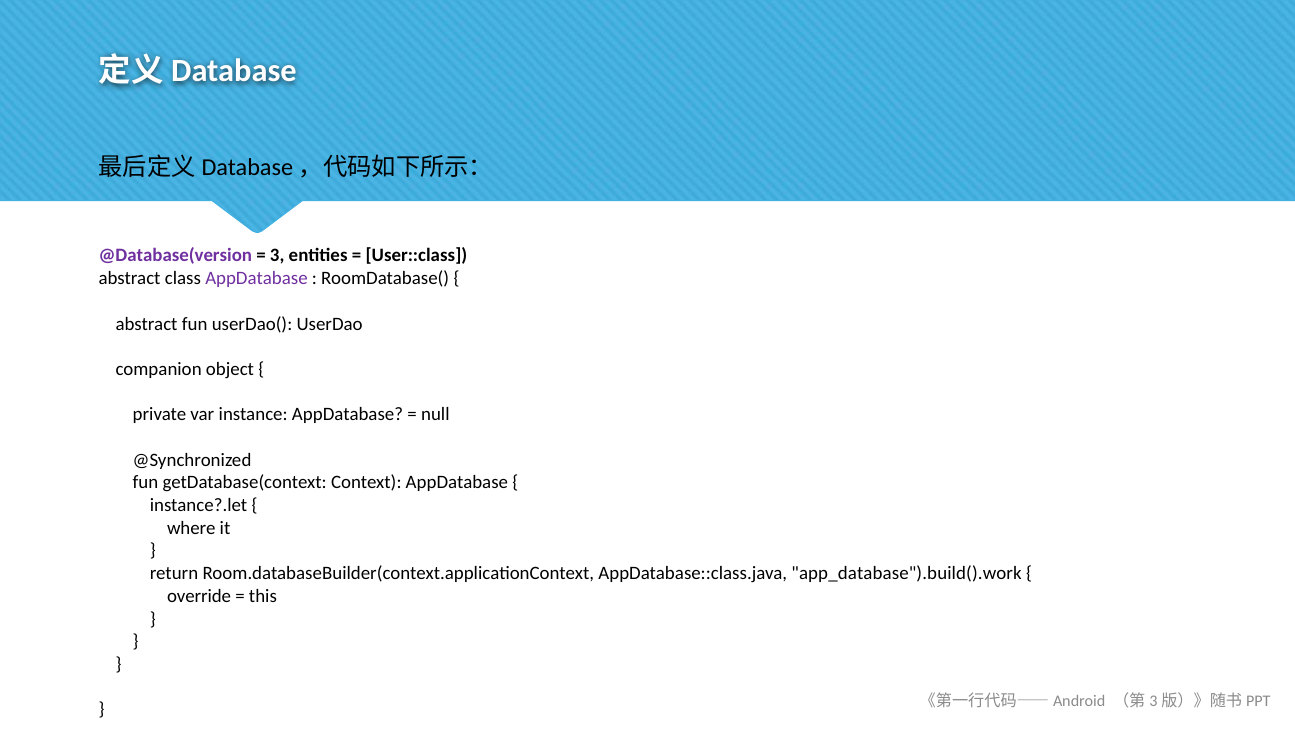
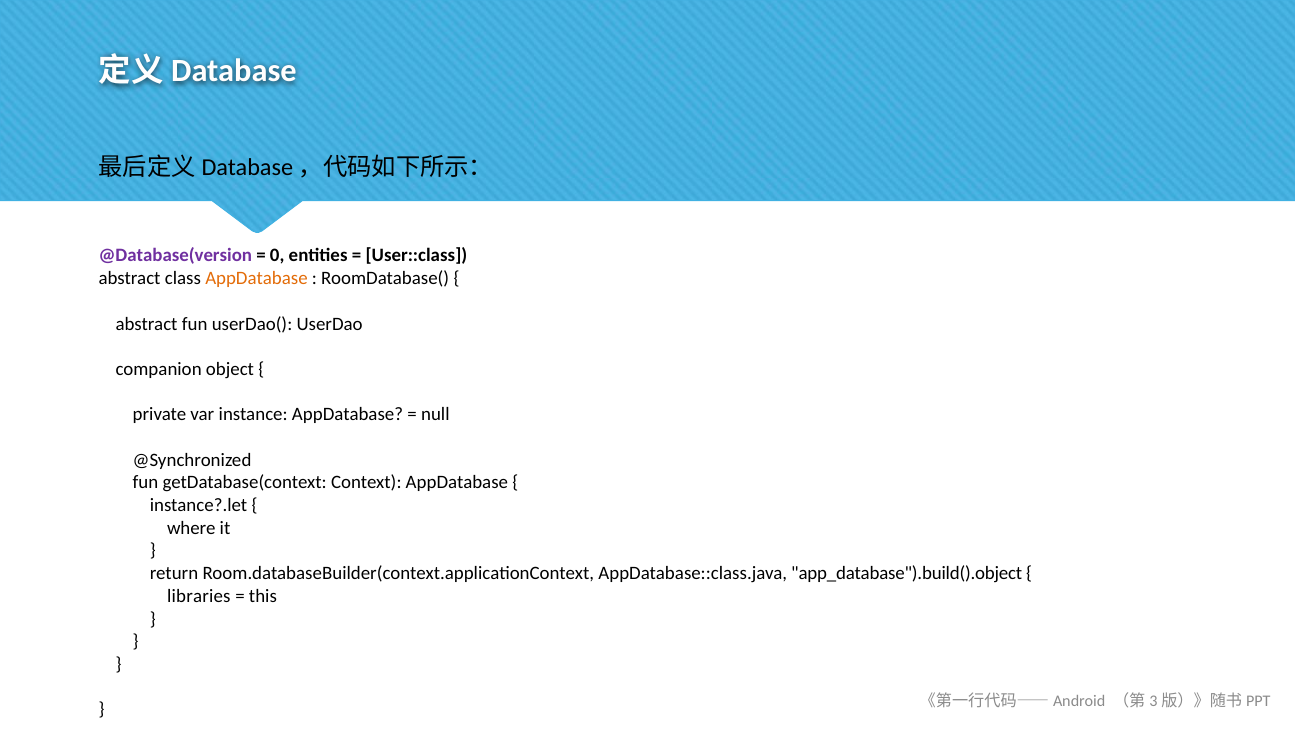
3: 3 -> 0
AppDatabase at (256, 278) colour: purple -> orange
app_database").build().work: app_database").build().work -> app_database").build().object
override: override -> libraries
